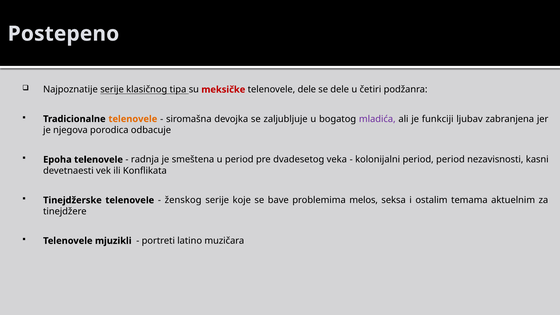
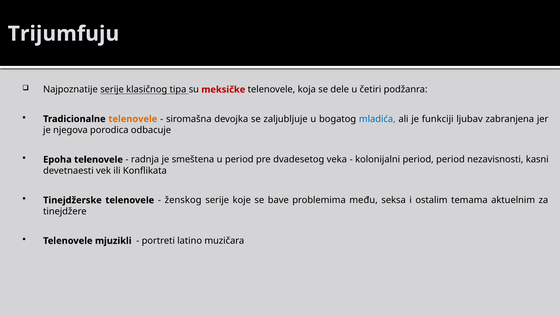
Postepeno: Postepeno -> Trijumfuju
telenovele dele: dele -> koja
mladića colour: purple -> blue
melos: melos -> među
